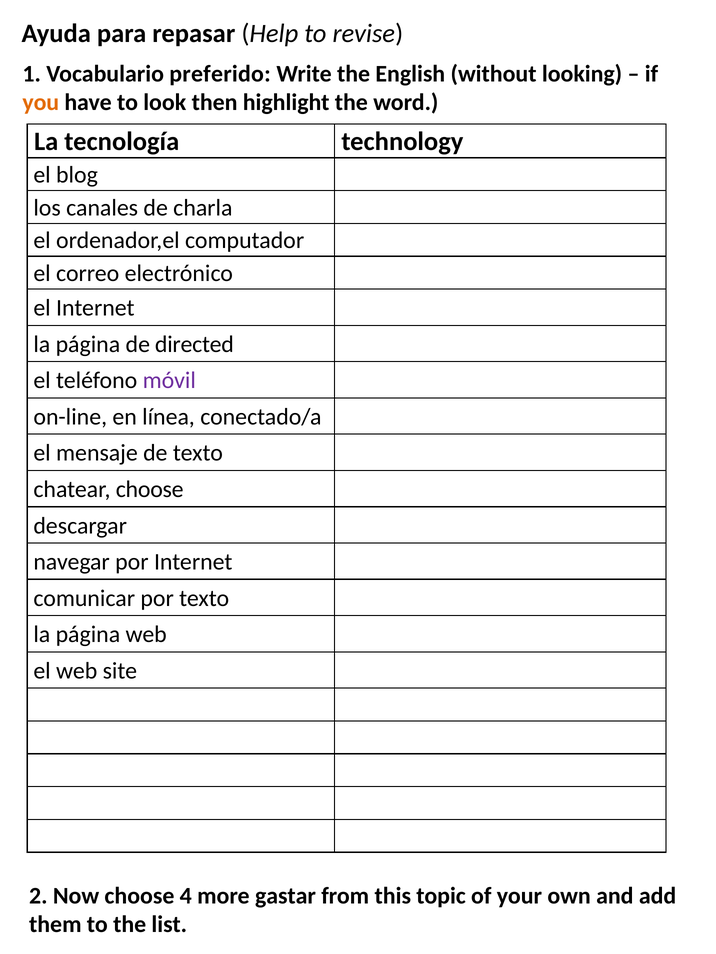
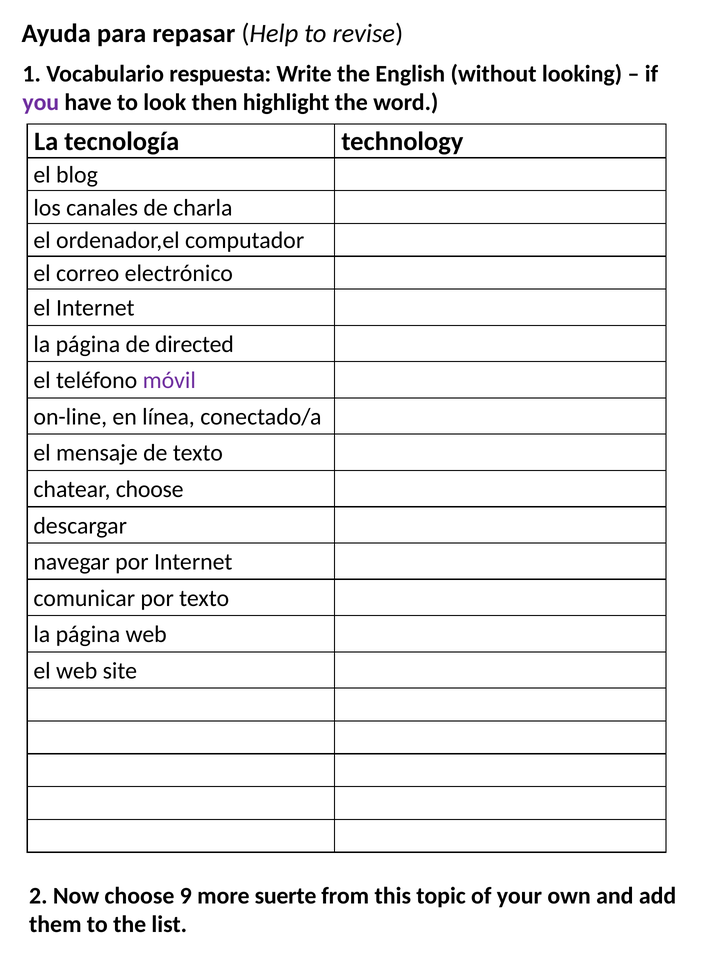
preferido: preferido -> respuesta
you colour: orange -> purple
4: 4 -> 9
gastar: gastar -> suerte
